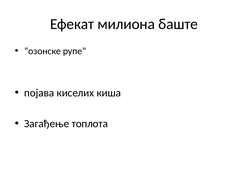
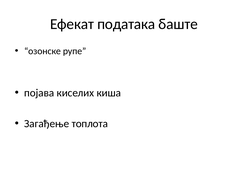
милиона: милиона -> података
